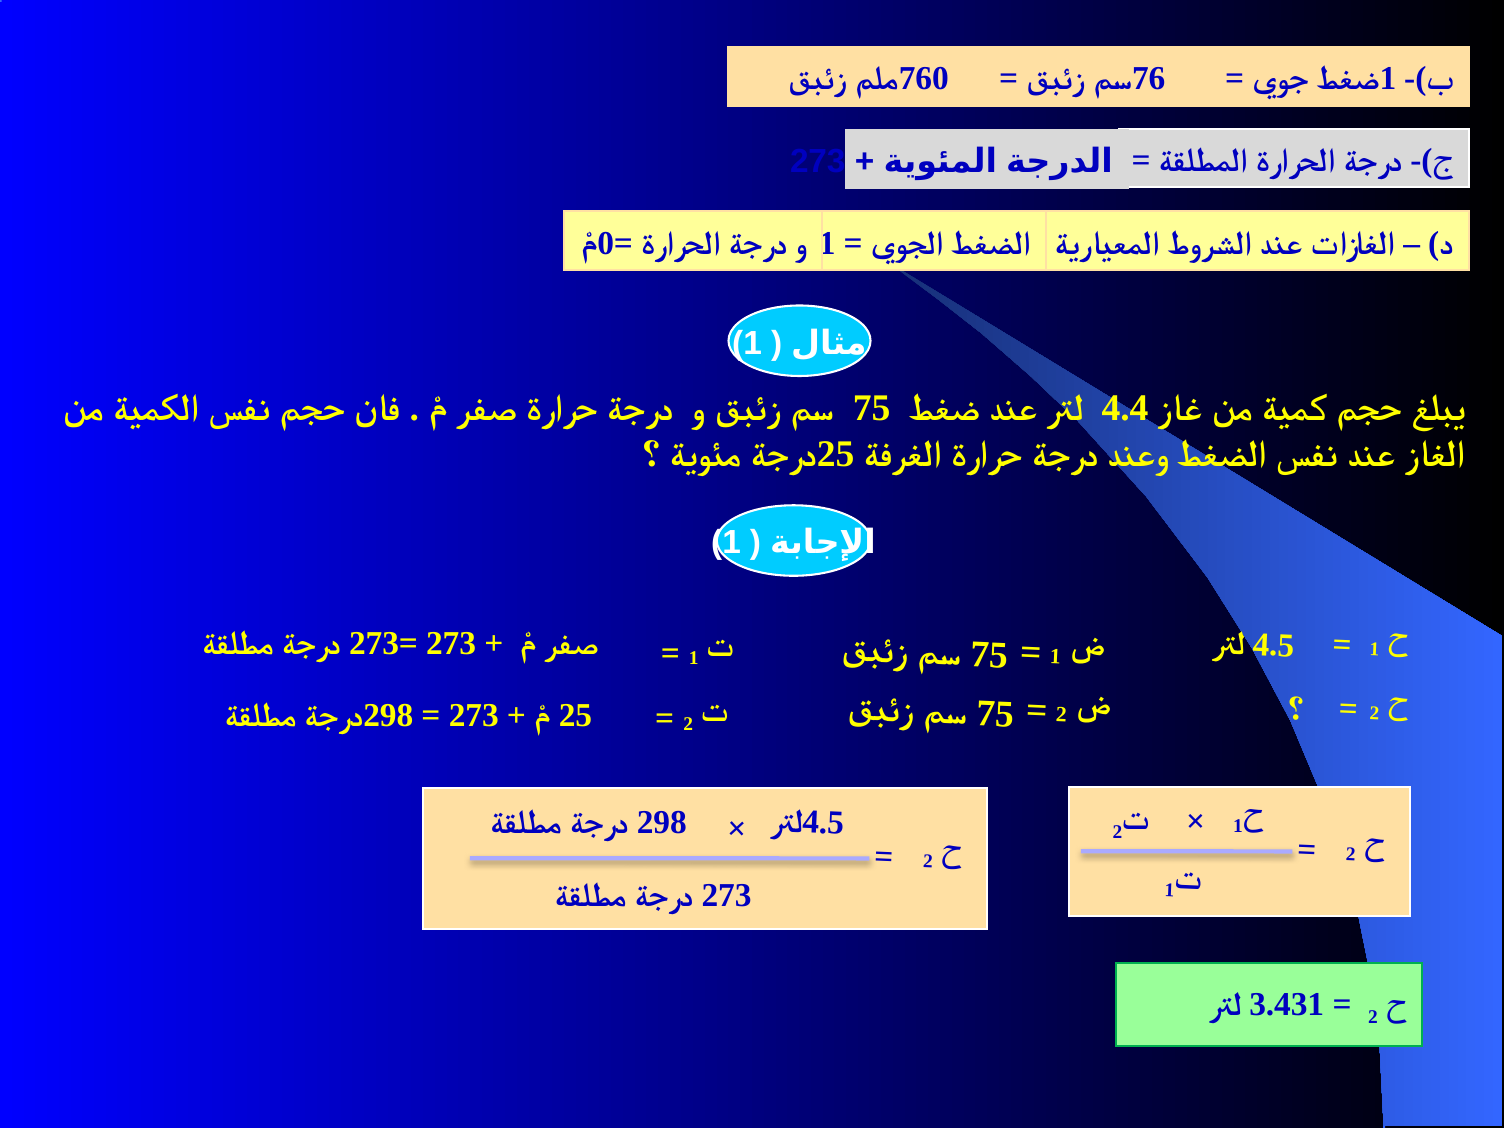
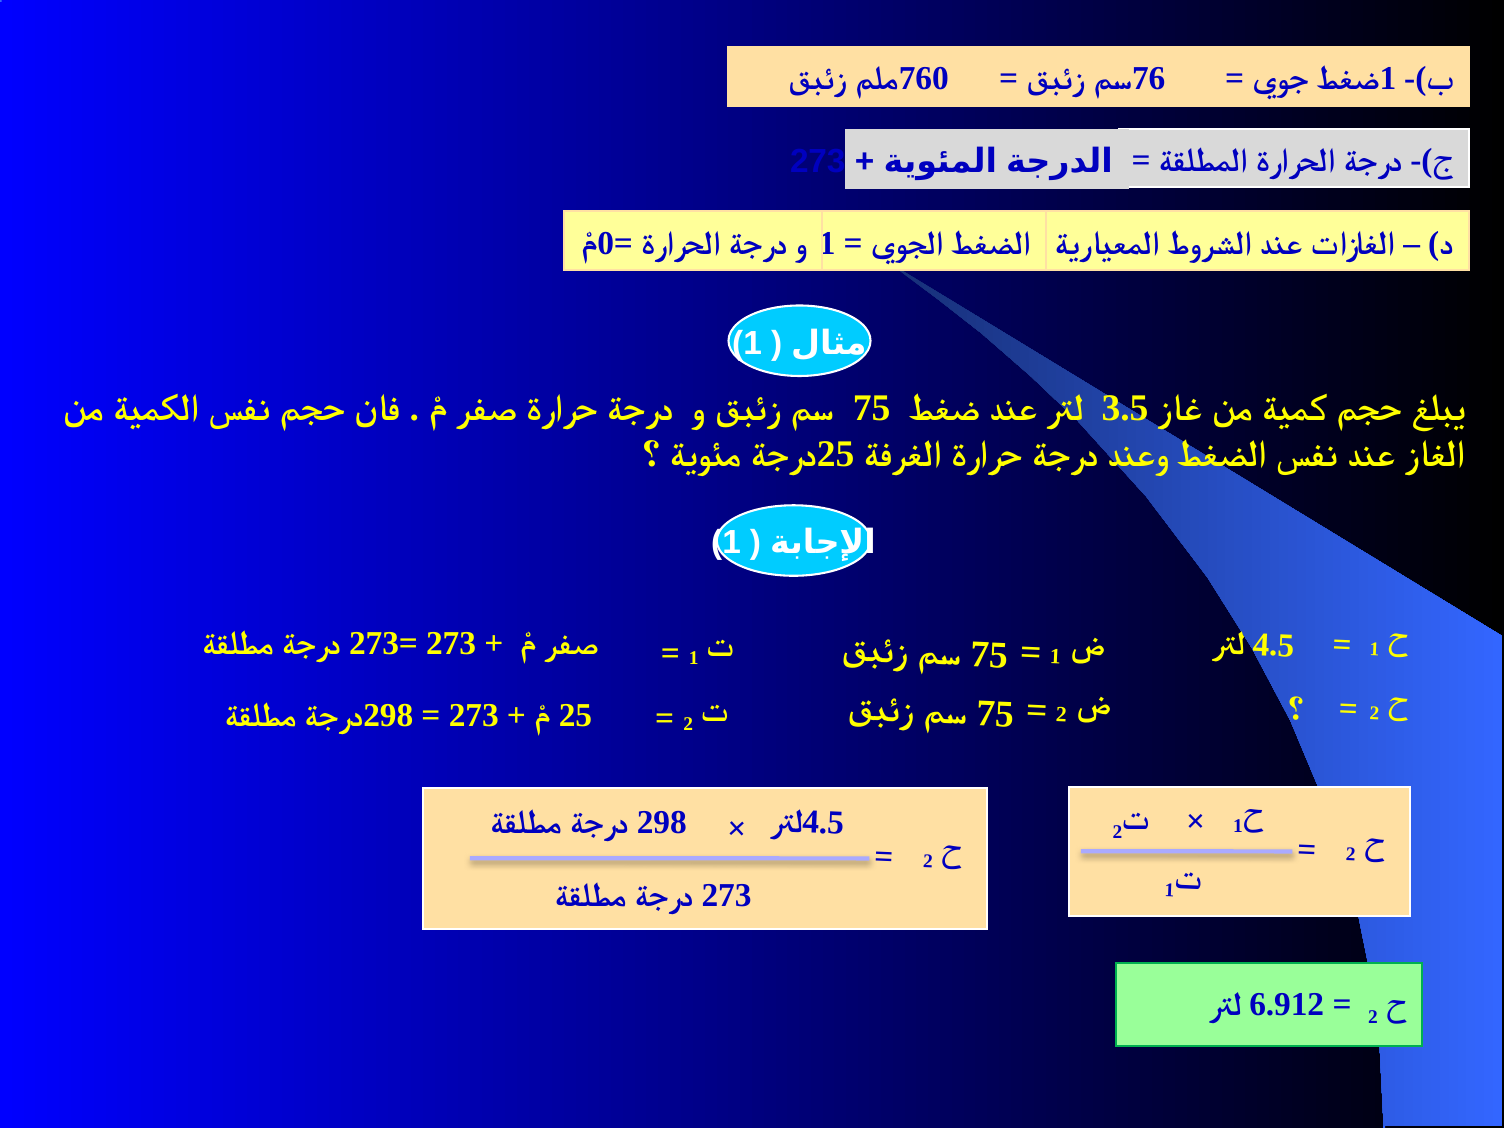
4.4: 4.4 -> 3.5
3.431: 3.431 -> 6.912
